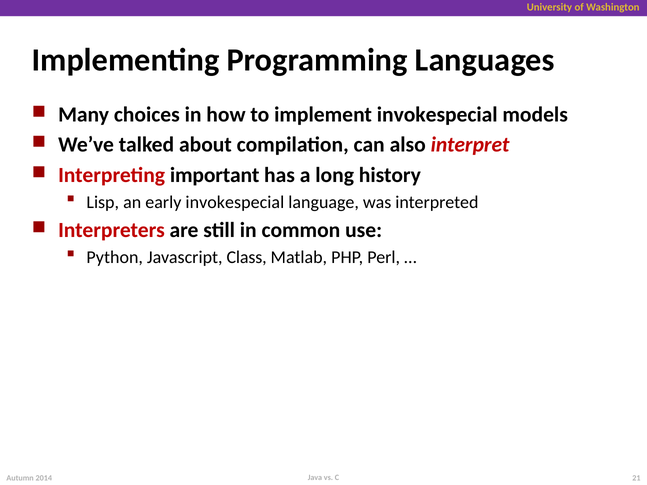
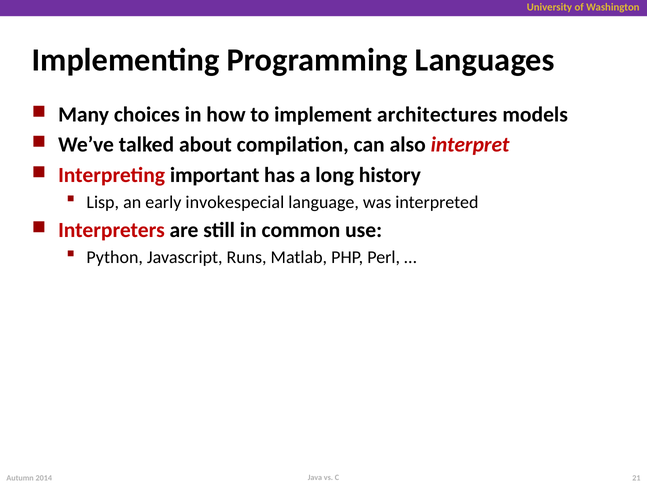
implement invokespecial: invokespecial -> architectures
Class: Class -> Runs
